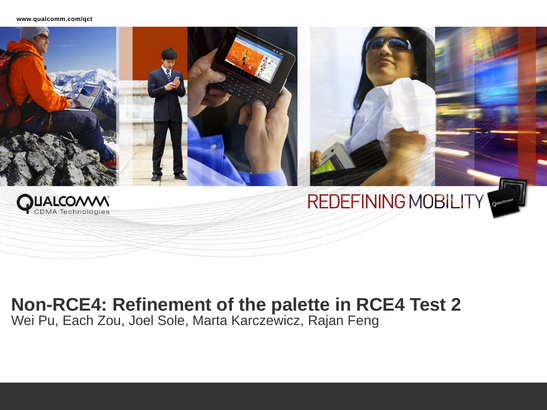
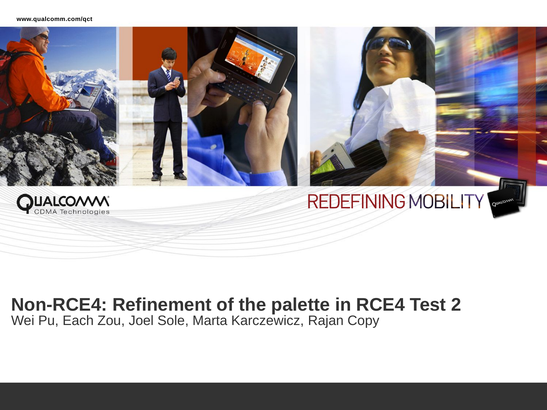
Feng: Feng -> Copy
